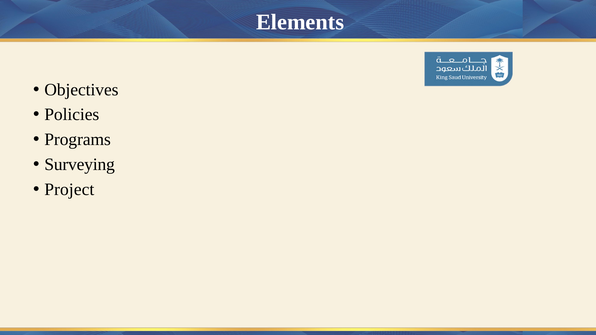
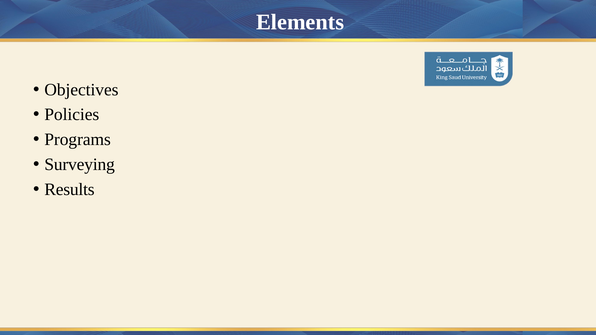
Project: Project -> Results
